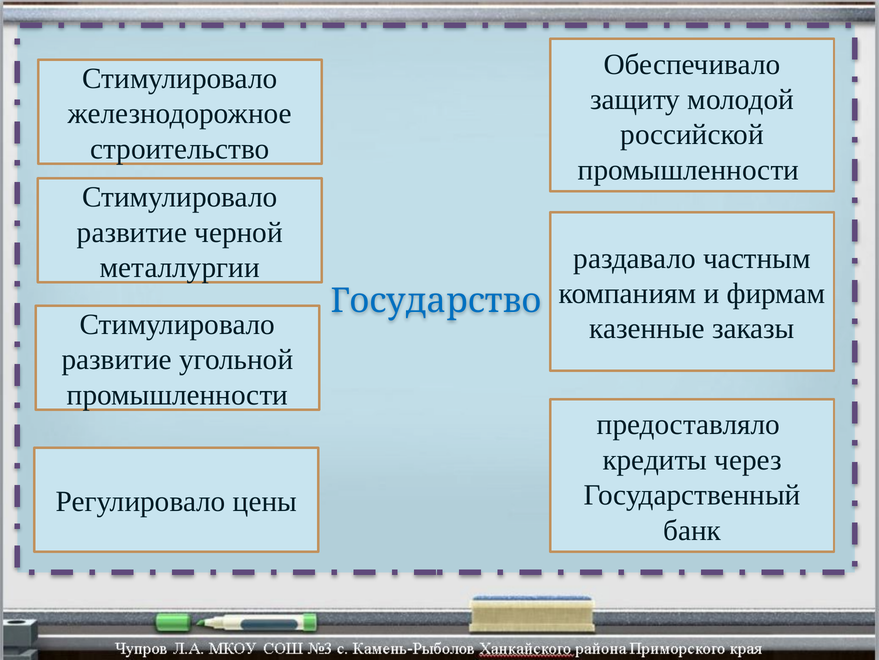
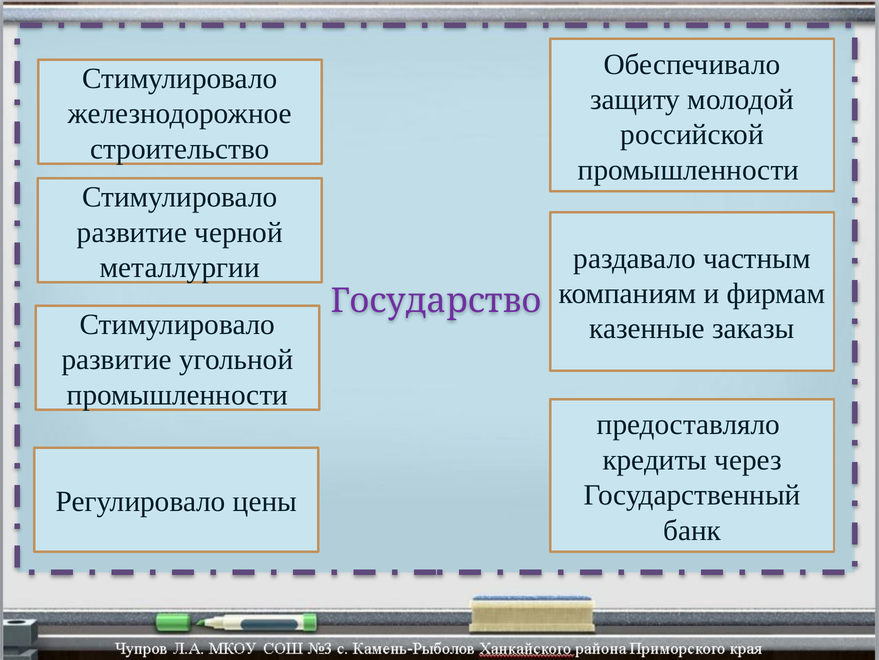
Государство colour: blue -> purple
